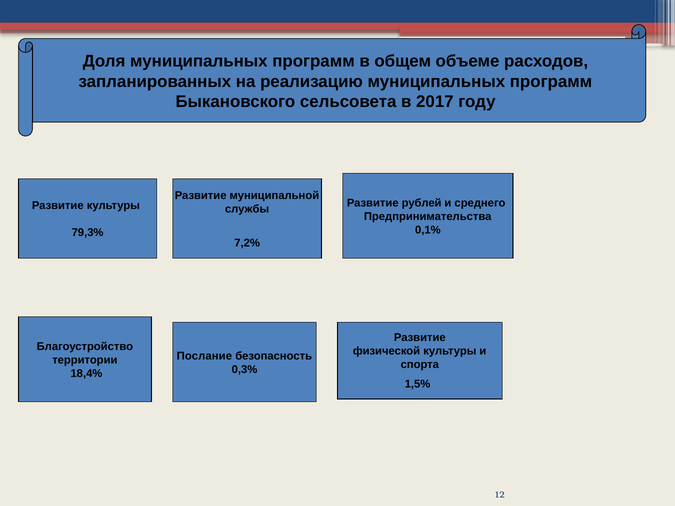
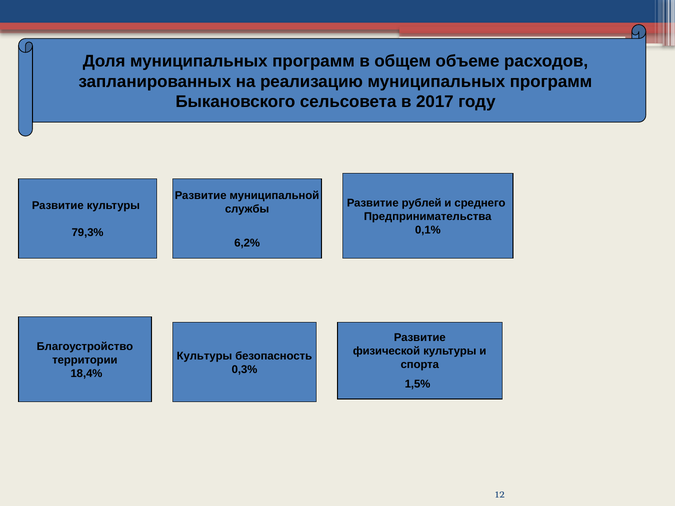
7,2%: 7,2% -> 6,2%
Послание at (204, 356): Послание -> Культуры
